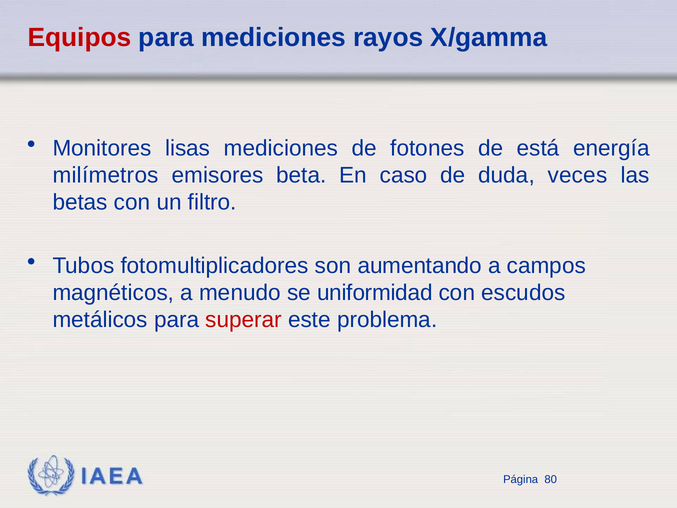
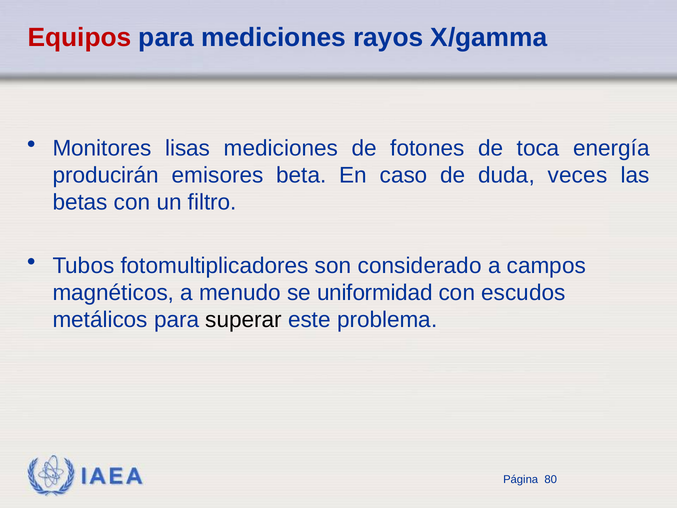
está: está -> toca
milímetros: milímetros -> producirán
aumentando: aumentando -> considerado
superar colour: red -> black
